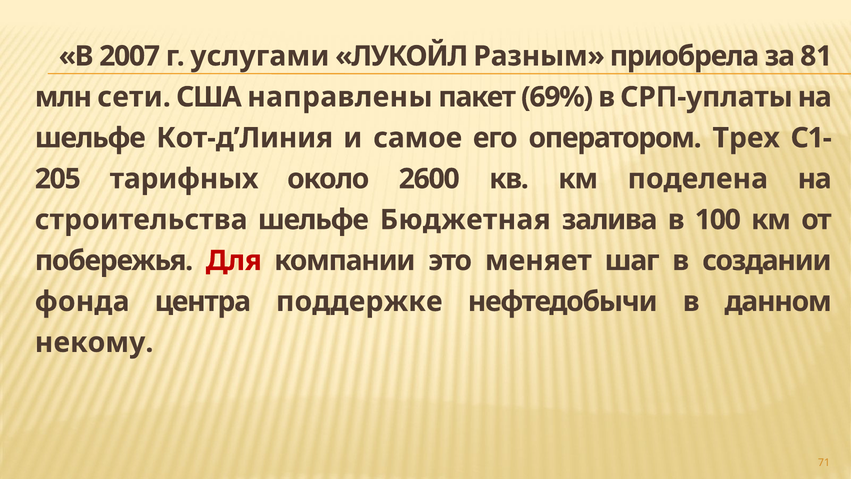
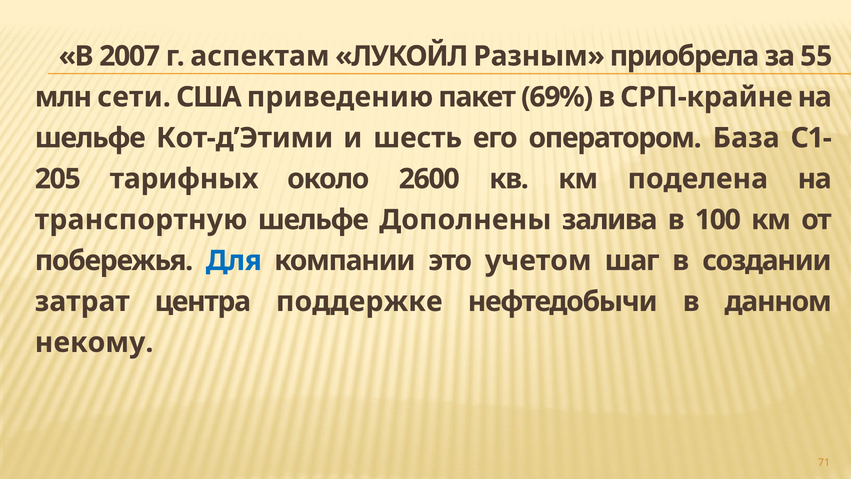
услугами: услугами -> аспектам
81: 81 -> 55
направлены: направлены -> приведению
СРП-уплаты: СРП-уплаты -> СРП-крайне
Кот-д’Линия: Кот-д’Линия -> Кот-д’Этими
самое: самое -> шесть
Трех: Трех -> База
строительства: строительства -> транспортную
Бюджетная: Бюджетная -> Дополнены
Для colour: red -> blue
меняет: меняет -> учетом
фонда: фонда -> затрат
